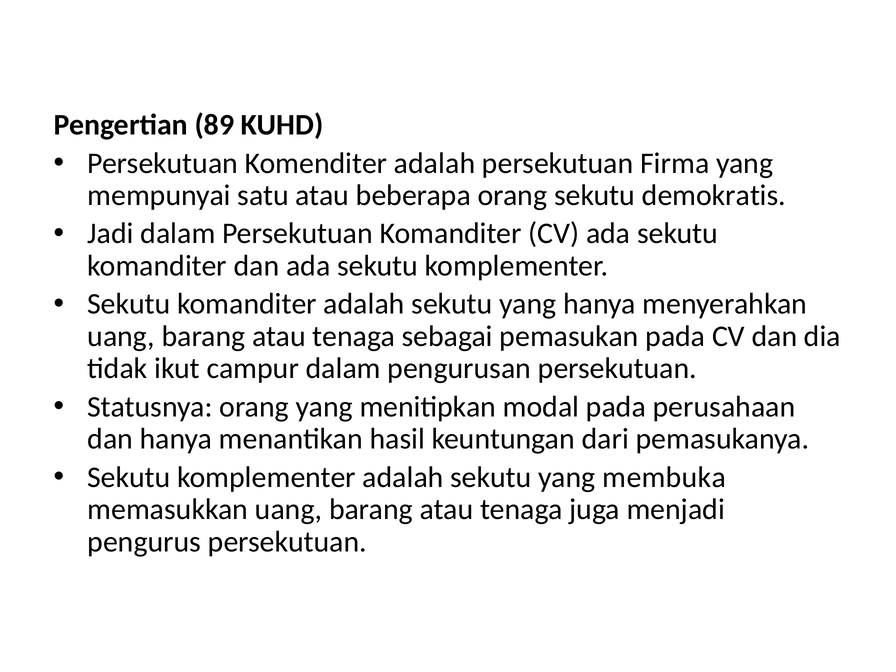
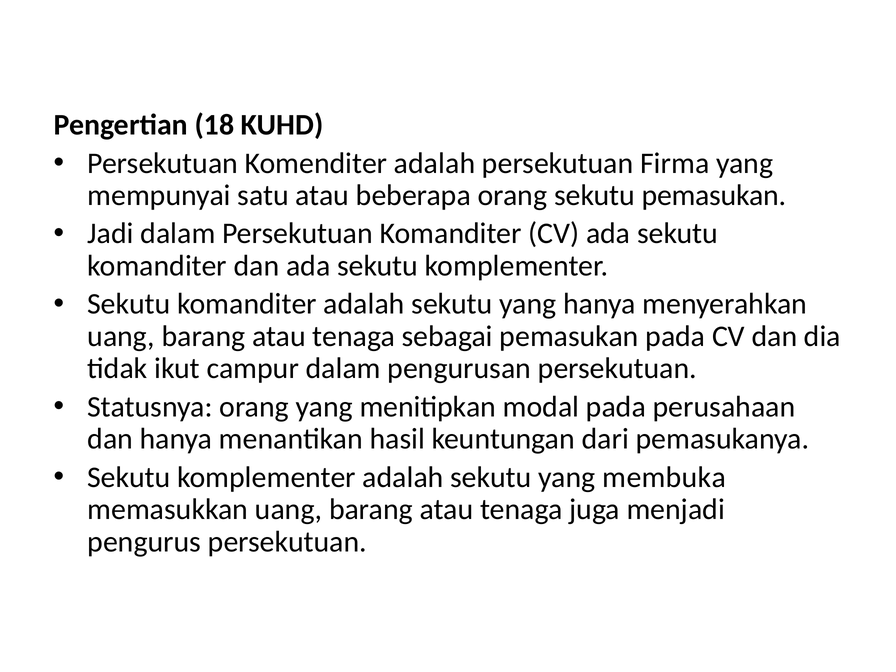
89: 89 -> 18
sekutu demokratis: demokratis -> pemasukan
